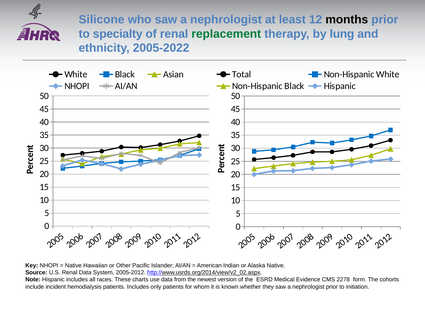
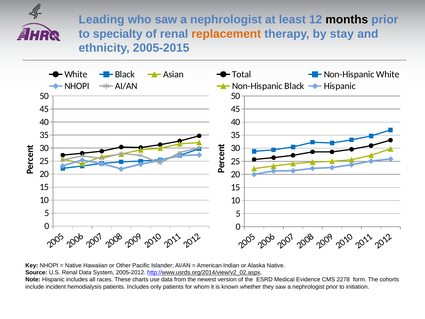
Silicone: Silicone -> Leading
replacement colour: green -> orange
lung: lung -> stay
2005-2022: 2005-2022 -> 2005-2015
